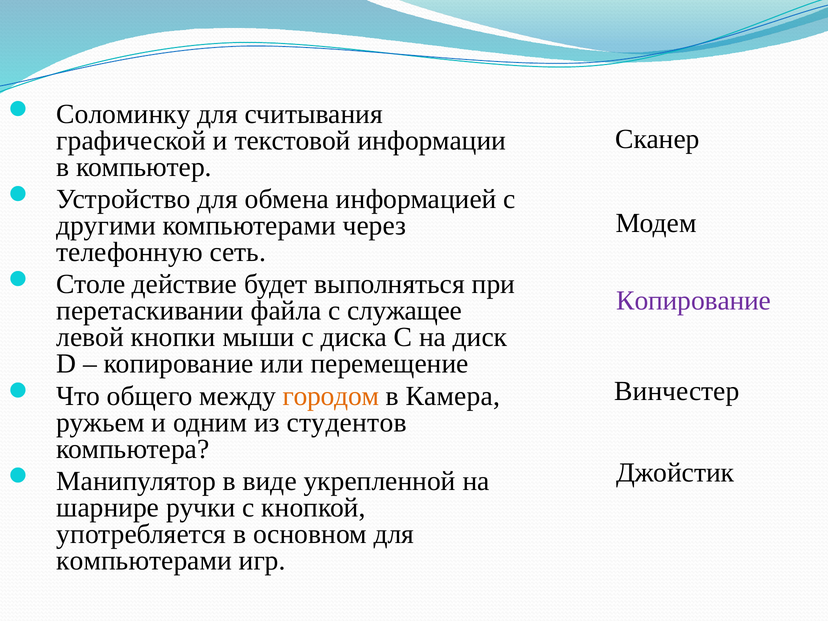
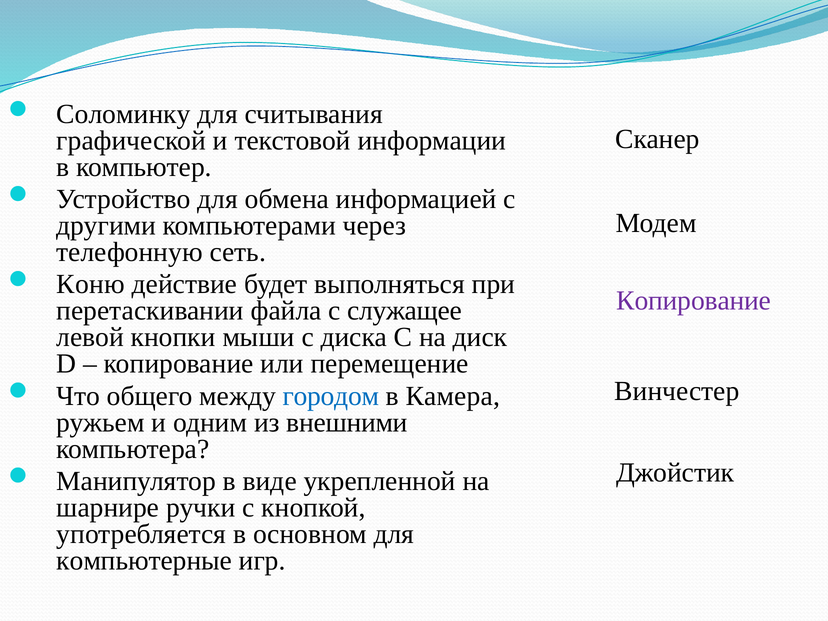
Столе: Столе -> Коню
городом colour: orange -> blue
студентов: студентов -> внешними
компьютерами at (144, 560): компьютерами -> компьютерные
